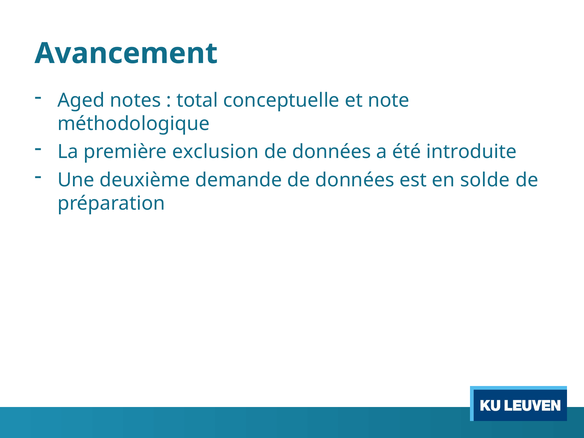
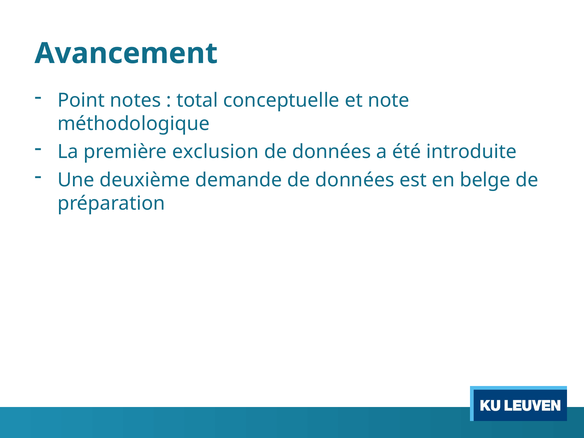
Aged: Aged -> Point
solde: solde -> belge
